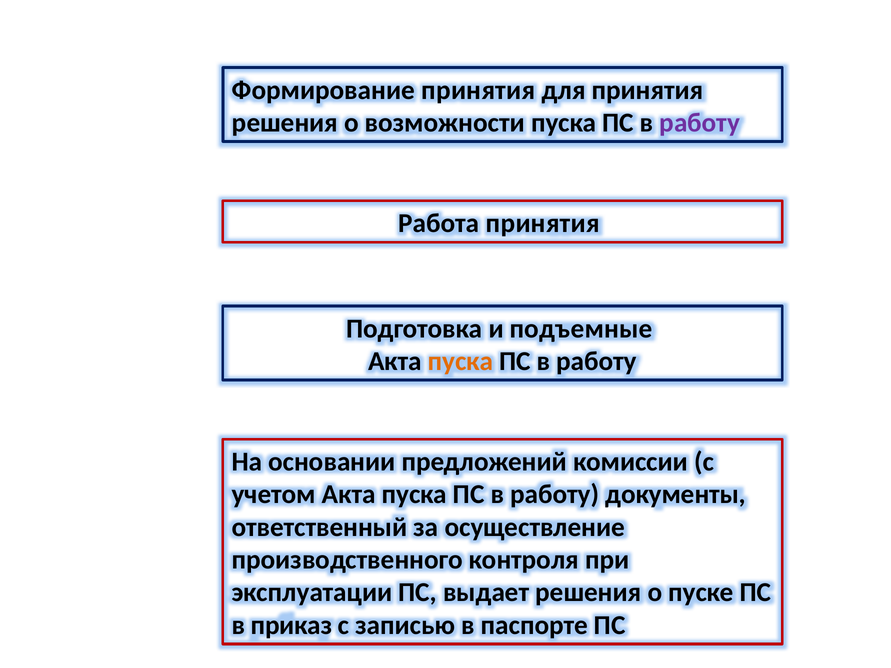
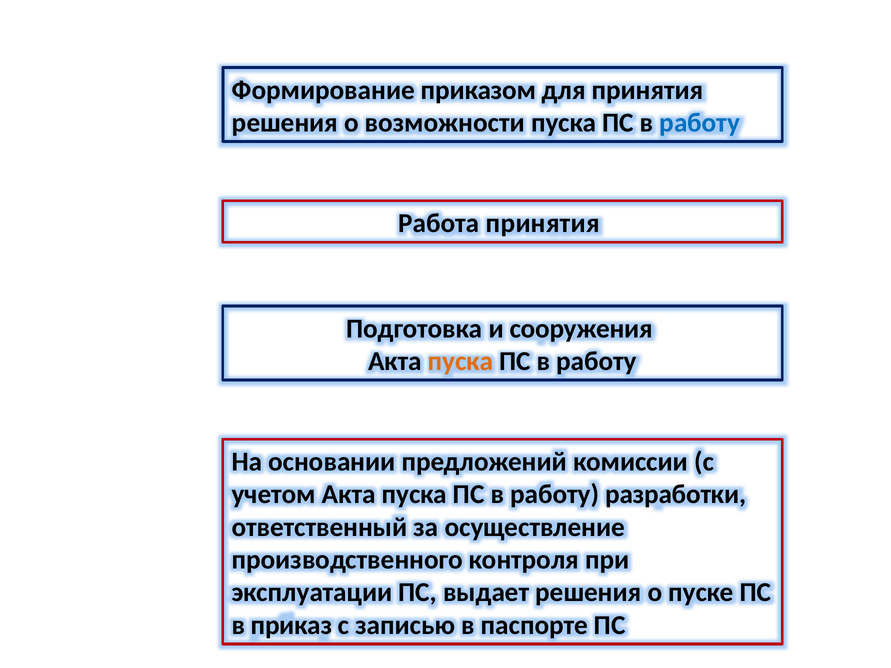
Формирование принятия: принятия -> приказом
работу at (700, 123) colour: purple -> blue
подъемные: подъемные -> сооружения
документы: документы -> разработки
